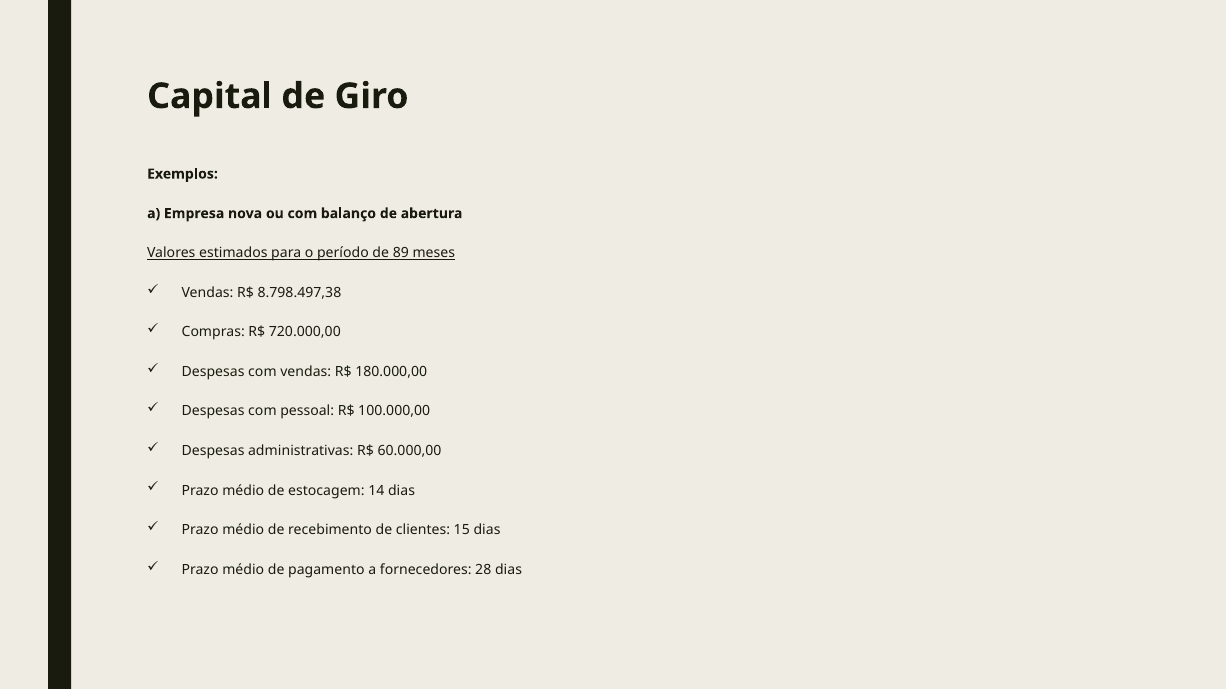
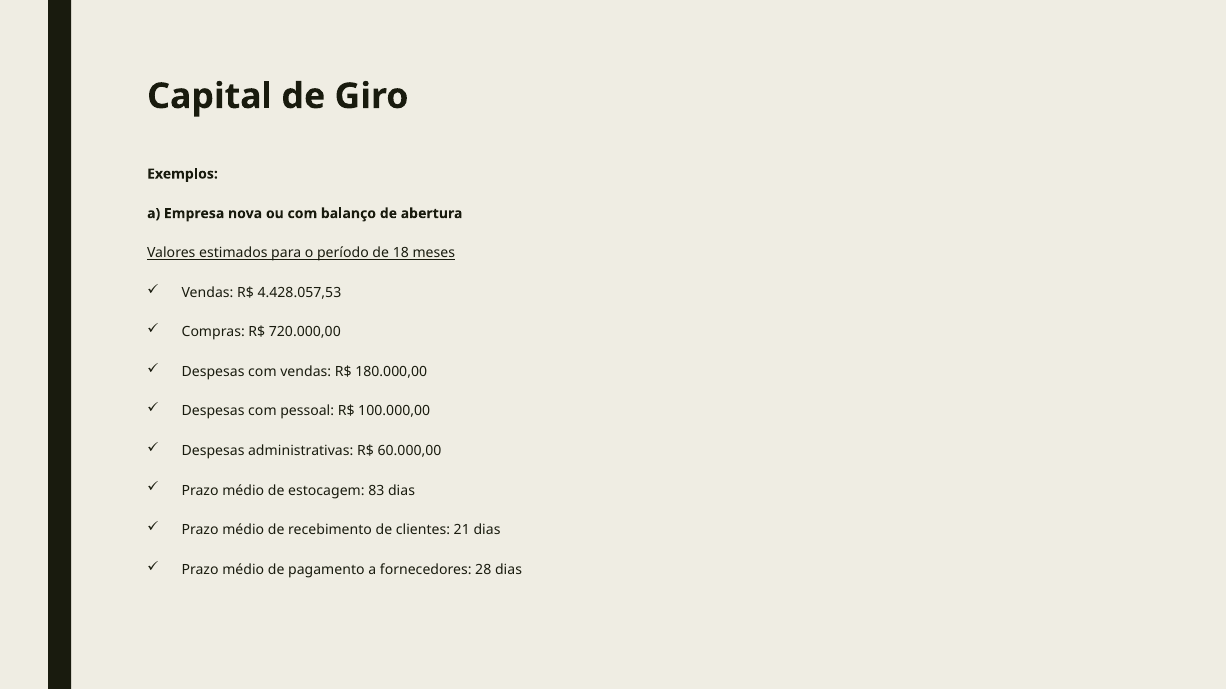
89: 89 -> 18
8.798.497,38: 8.798.497,38 -> 4.428.057,53
14: 14 -> 83
15: 15 -> 21
